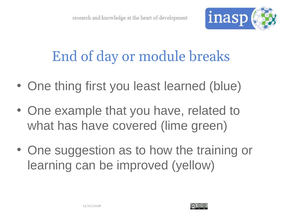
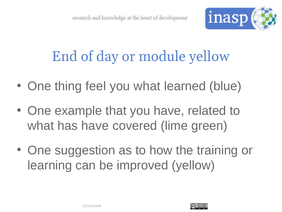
module breaks: breaks -> yellow
first: first -> feel
you least: least -> what
